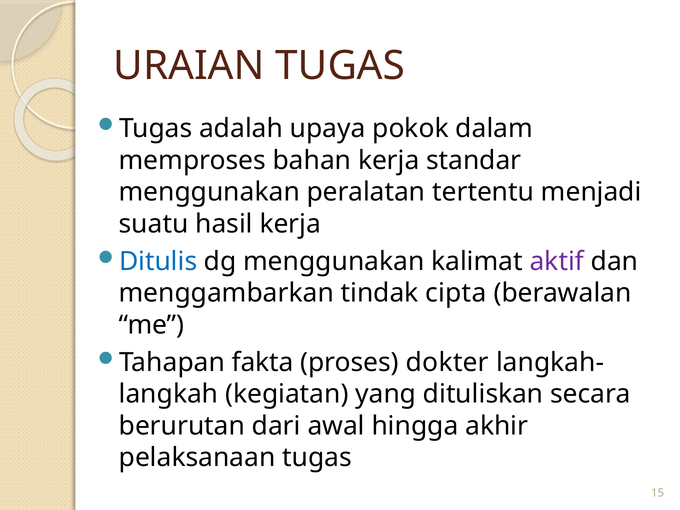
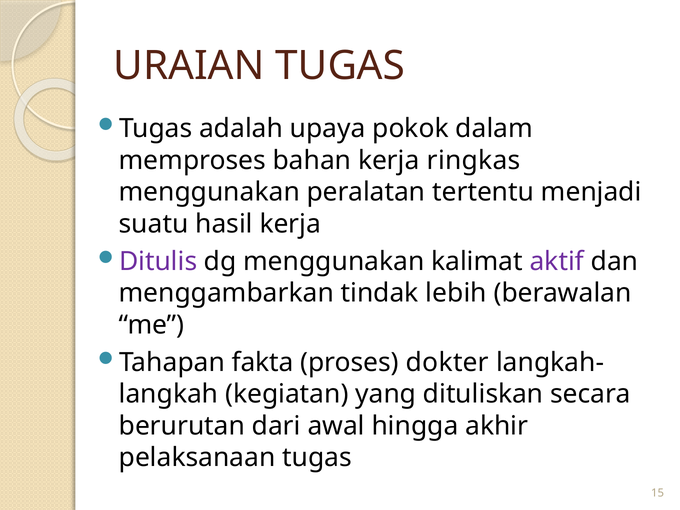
standar: standar -> ringkas
Ditulis colour: blue -> purple
cipta: cipta -> lebih
